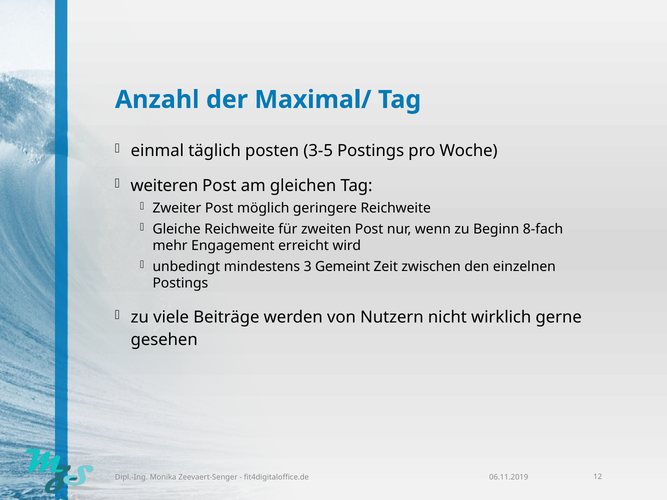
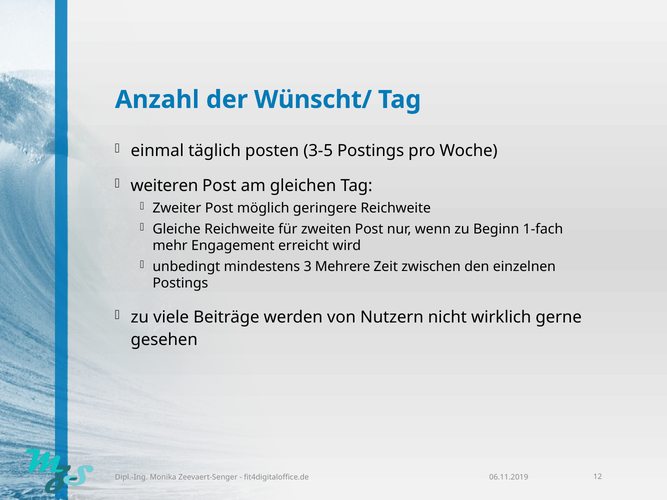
Maximal/: Maximal/ -> Wünscht/
8-fach: 8-fach -> 1-fach
Gemeint: Gemeint -> Mehrere
